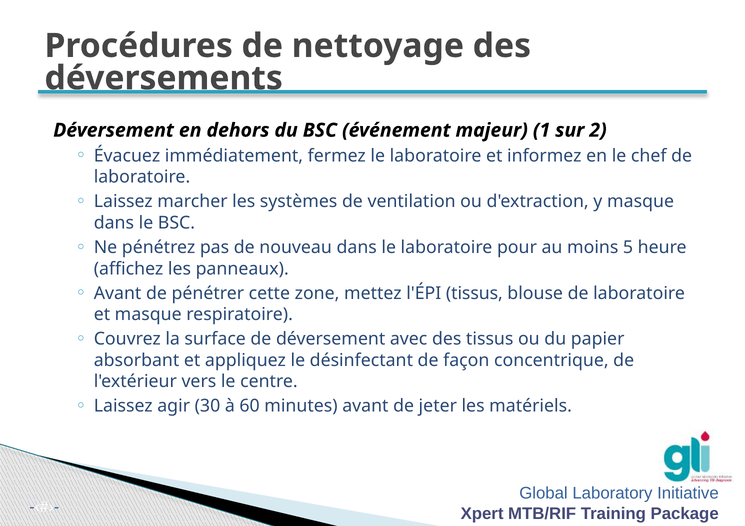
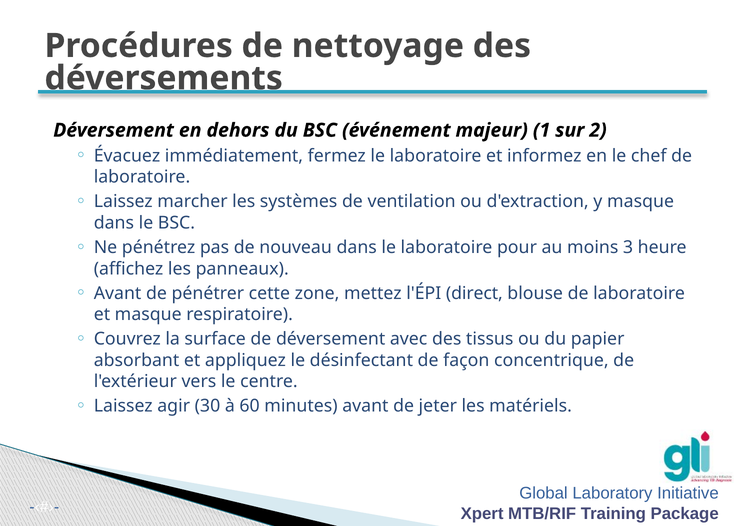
5: 5 -> 3
l'ÉPI tissus: tissus -> direct
